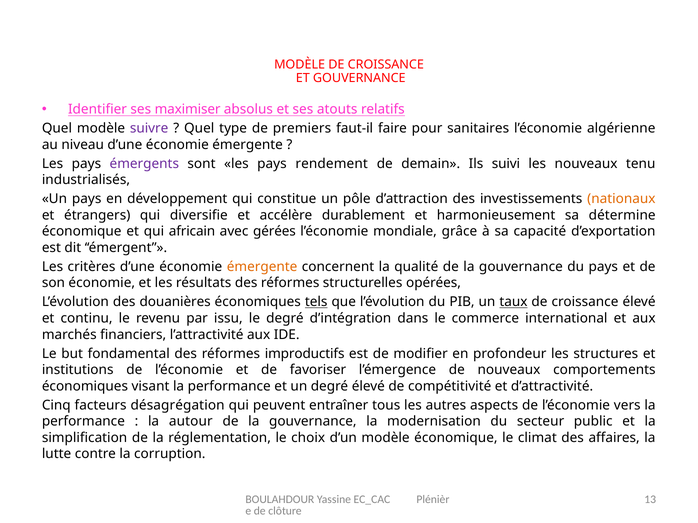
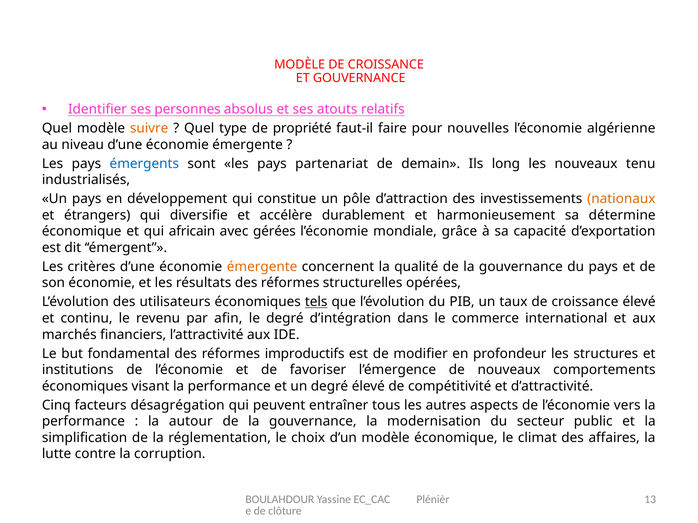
maximiser: maximiser -> personnes
suivre colour: purple -> orange
premiers: premiers -> propriété
sanitaires: sanitaires -> nouvelles
émergents colour: purple -> blue
rendement: rendement -> partenariat
suivi: suivi -> long
douanières: douanières -> utilisateurs
taux underline: present -> none
issu: issu -> afin
